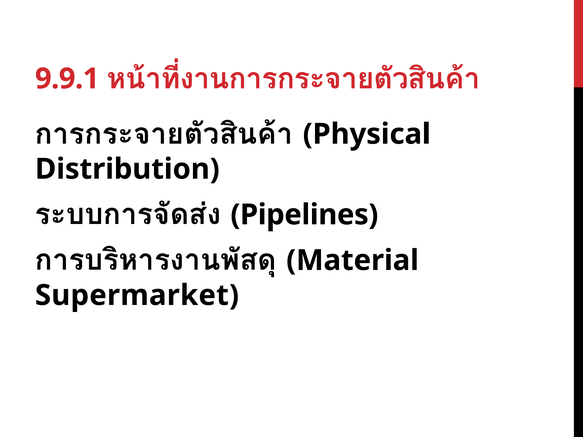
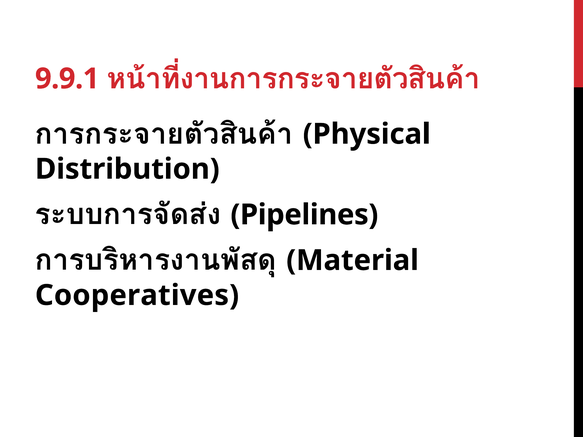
Supermarket: Supermarket -> Cooperatives
